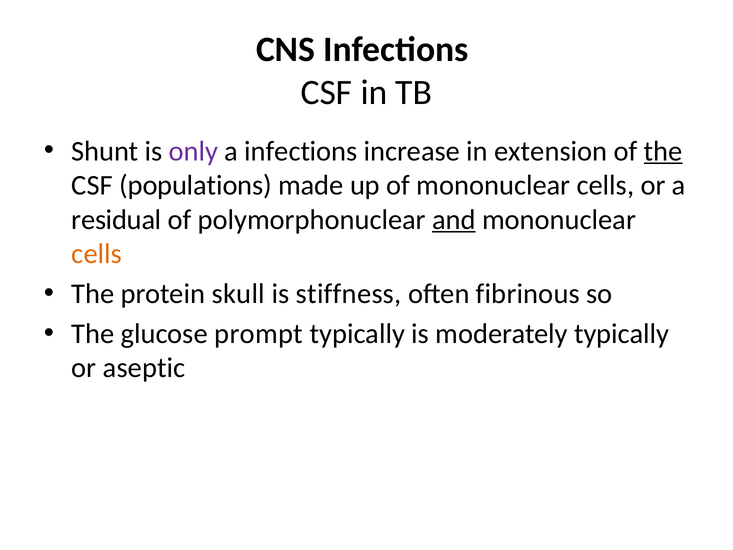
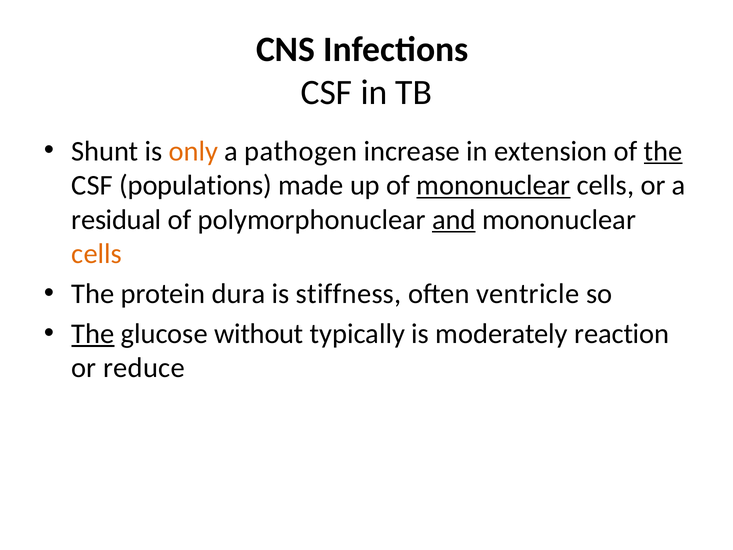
only colour: purple -> orange
a infections: infections -> pathogen
mononuclear at (493, 185) underline: none -> present
skull: skull -> dura
fibrinous: fibrinous -> ventricle
The at (93, 334) underline: none -> present
prompt: prompt -> without
moderately typically: typically -> reaction
aseptic: aseptic -> reduce
